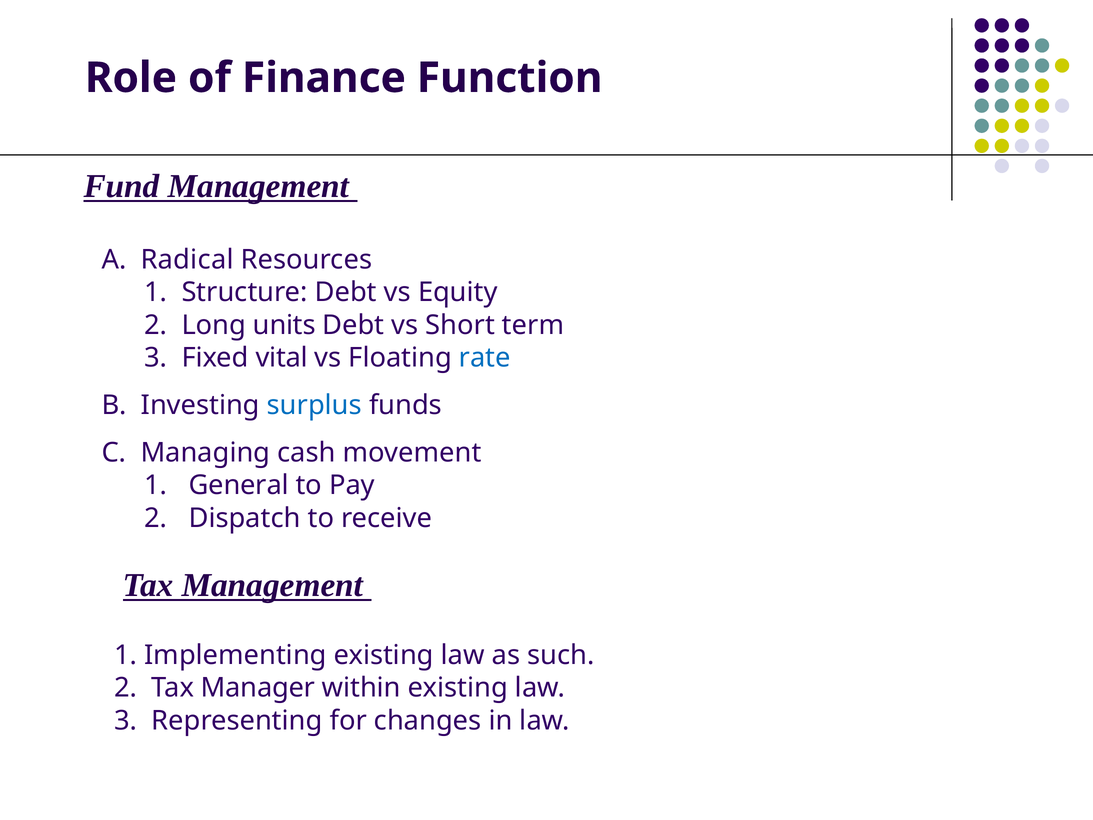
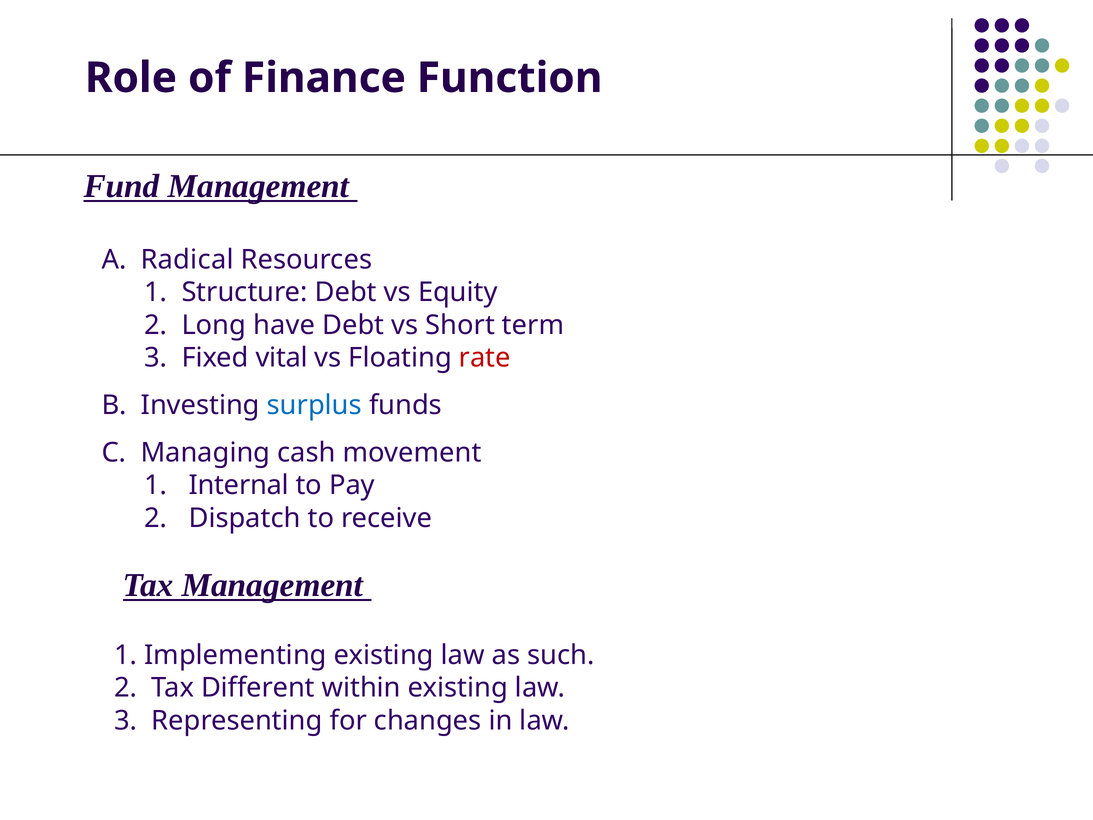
units: units -> have
rate colour: blue -> red
General: General -> Internal
Manager: Manager -> Different
